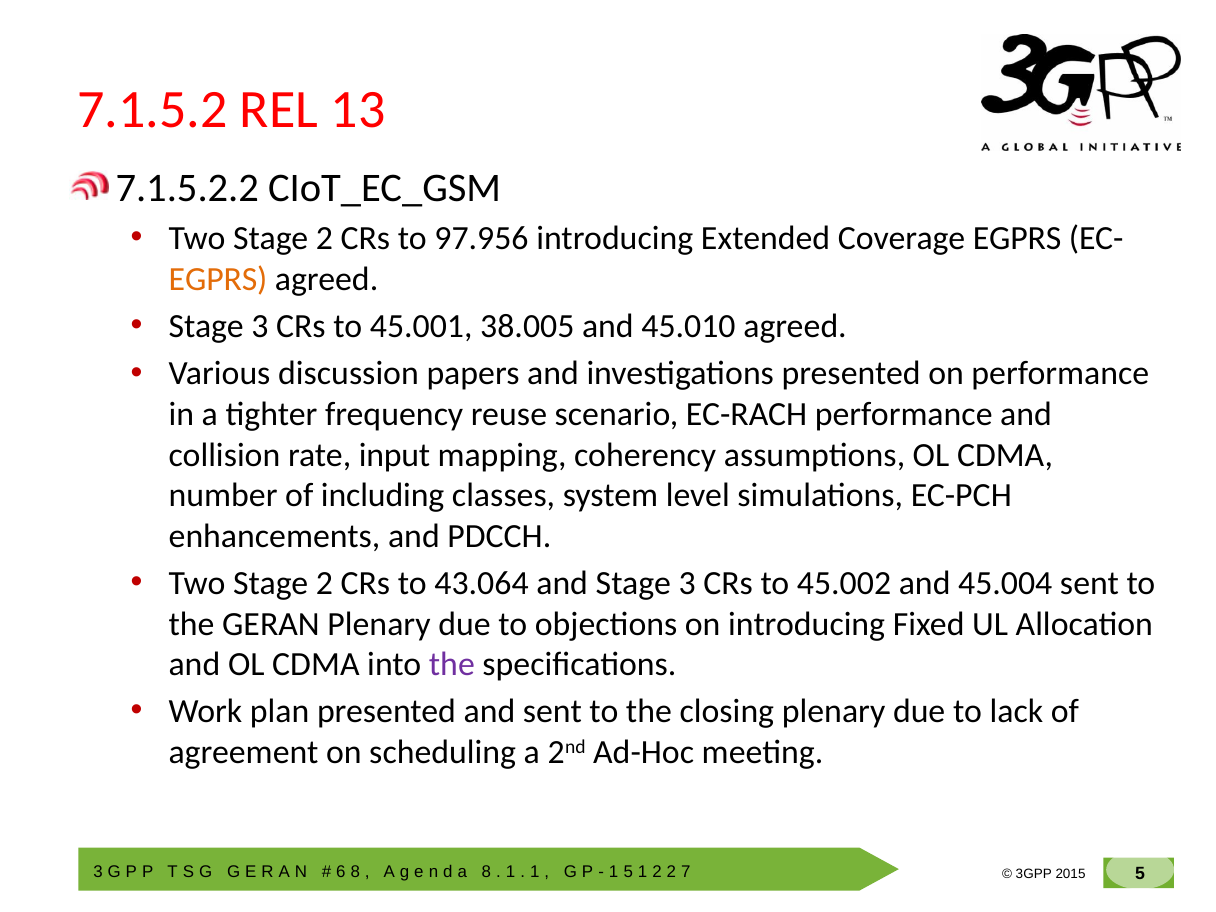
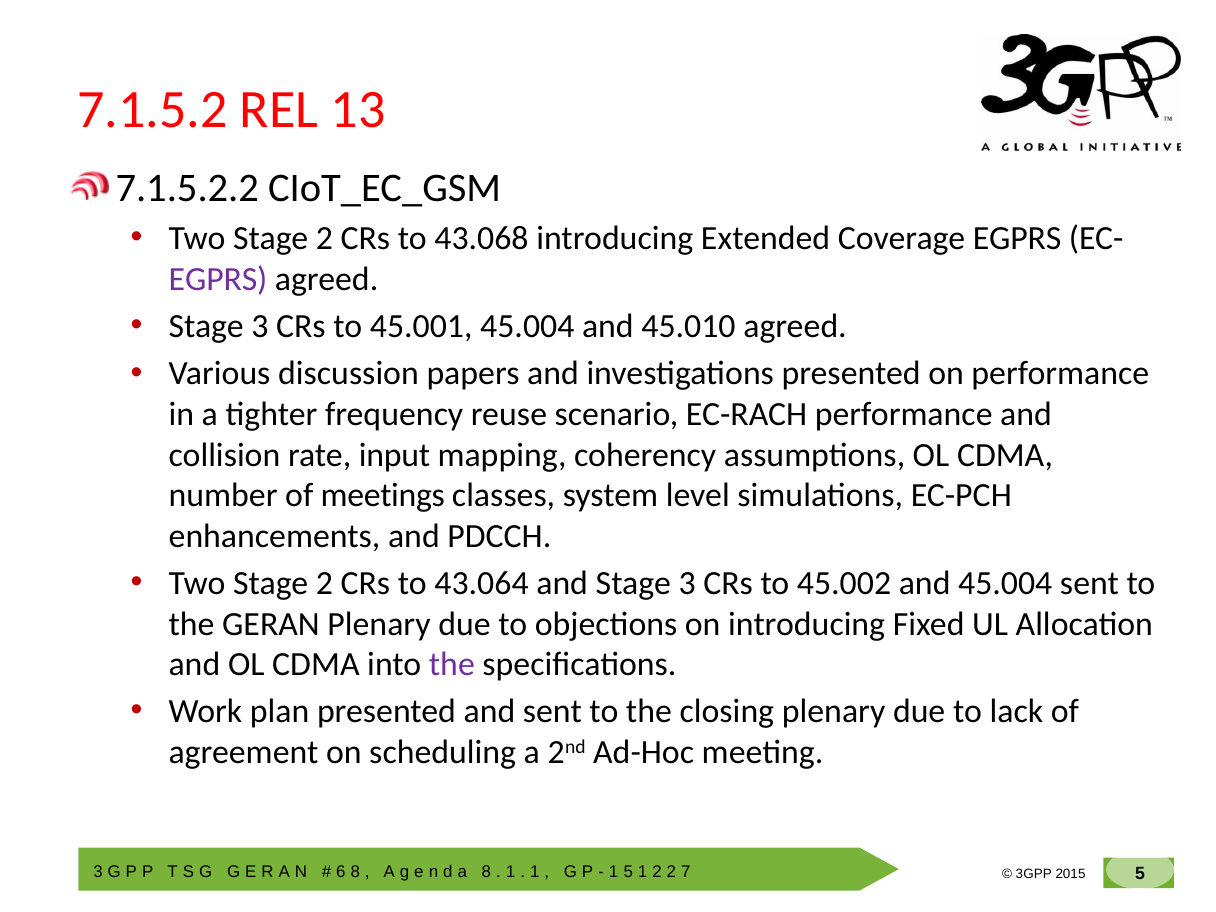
97.956: 97.956 -> 43.068
EGPRS at (218, 279) colour: orange -> purple
45.001 38.005: 38.005 -> 45.004
including: including -> meetings
